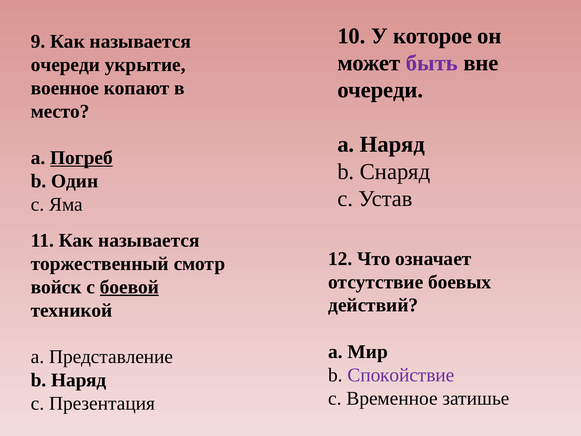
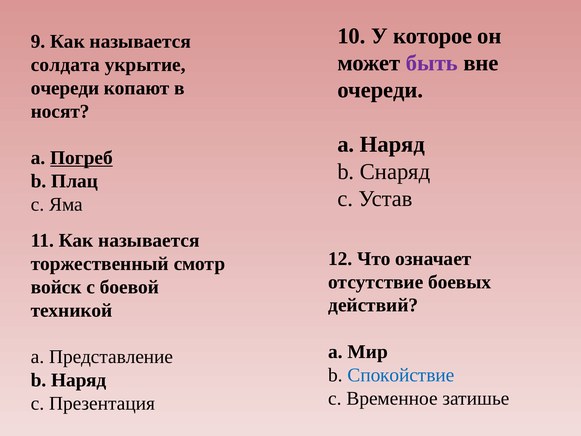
очереди at (65, 65): очереди -> солдата
военное at (65, 88): военное -> очереди
место: место -> носят
Один: Один -> Плац
боевой underline: present -> none
Спокойствие colour: purple -> blue
